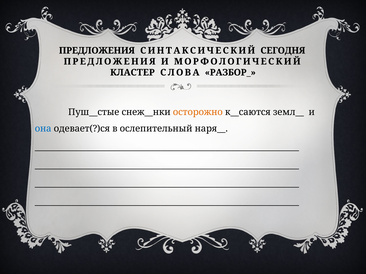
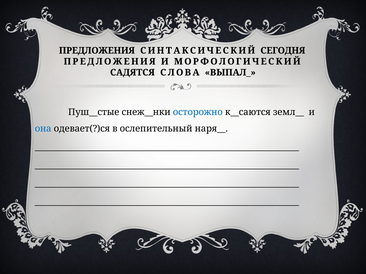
КЛАСТЕР: КЛАСТЕР -> САДЯТСЯ
РАЗБОР_: РАЗБОР_ -> ВЫПАЛ_
осторожно colour: orange -> blue
